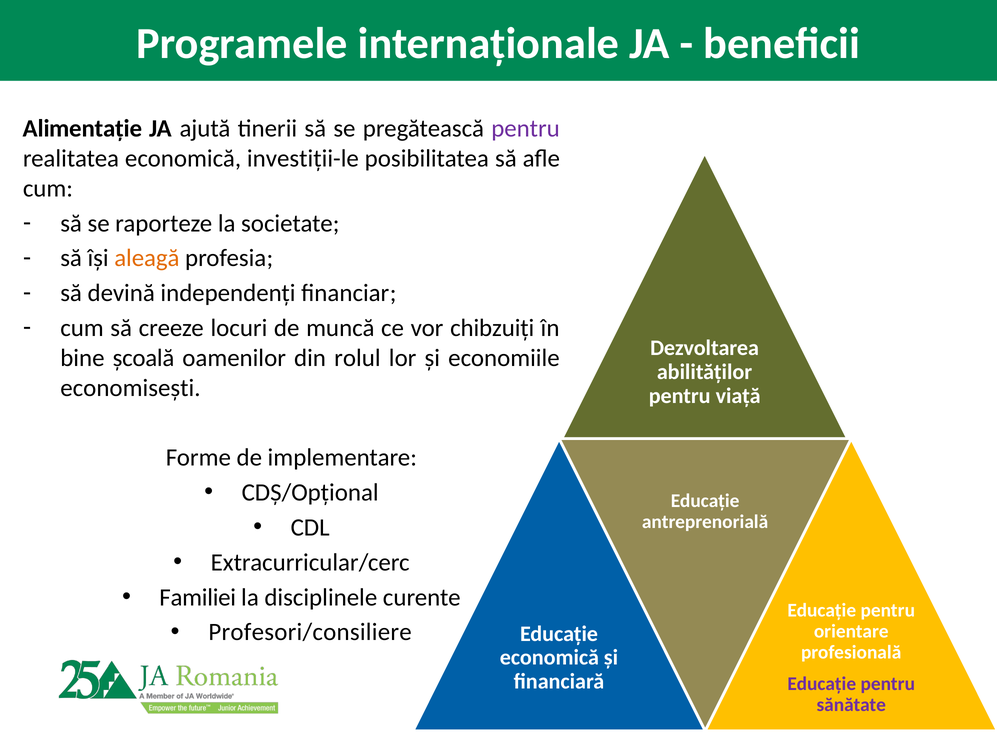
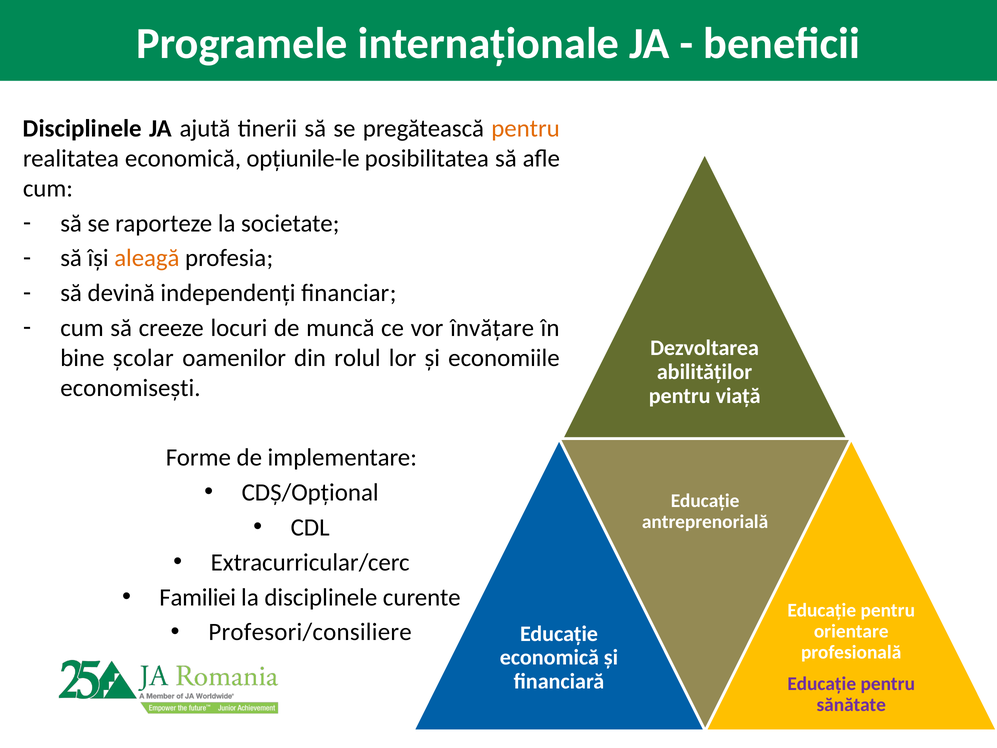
Alimentație at (83, 129): Alimentație -> Disciplinele
pentru at (526, 129) colour: purple -> orange
investiții-le: investiții-le -> opțiunile-le
chibzuiți: chibzuiți -> învățare
școală: școală -> școlar
